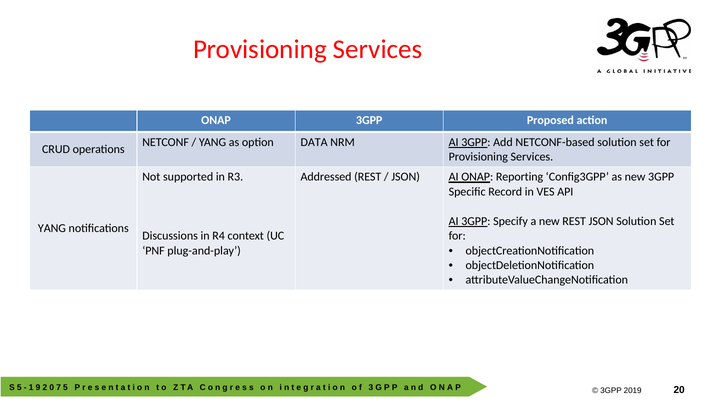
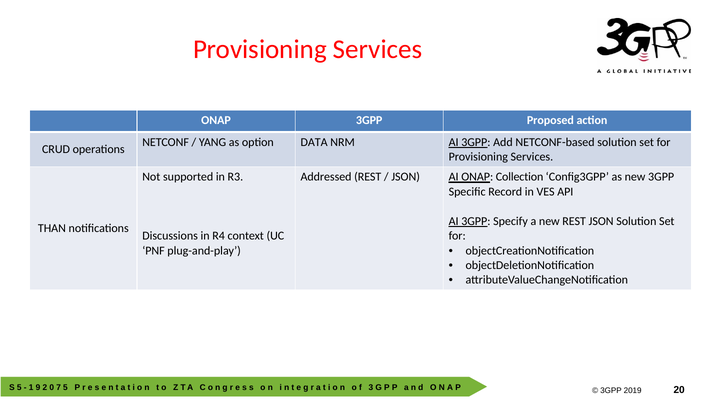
Reporting: Reporting -> Collection
YANG at (52, 228): YANG -> THAN
